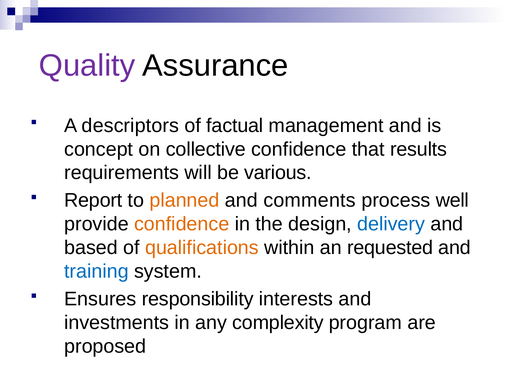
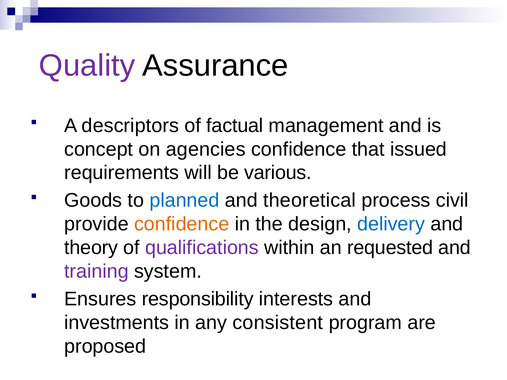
collective: collective -> agencies
results: results -> issued
Report: Report -> Goods
planned colour: orange -> blue
comments: comments -> theoretical
well: well -> civil
based: based -> theory
qualifications colour: orange -> purple
training colour: blue -> purple
complexity: complexity -> consistent
